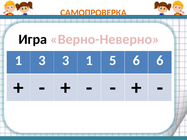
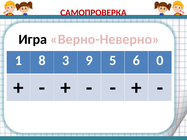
САМОПРОВЕРКА colour: orange -> red
1 3: 3 -> 8
3 1: 1 -> 9
6 6: 6 -> 0
